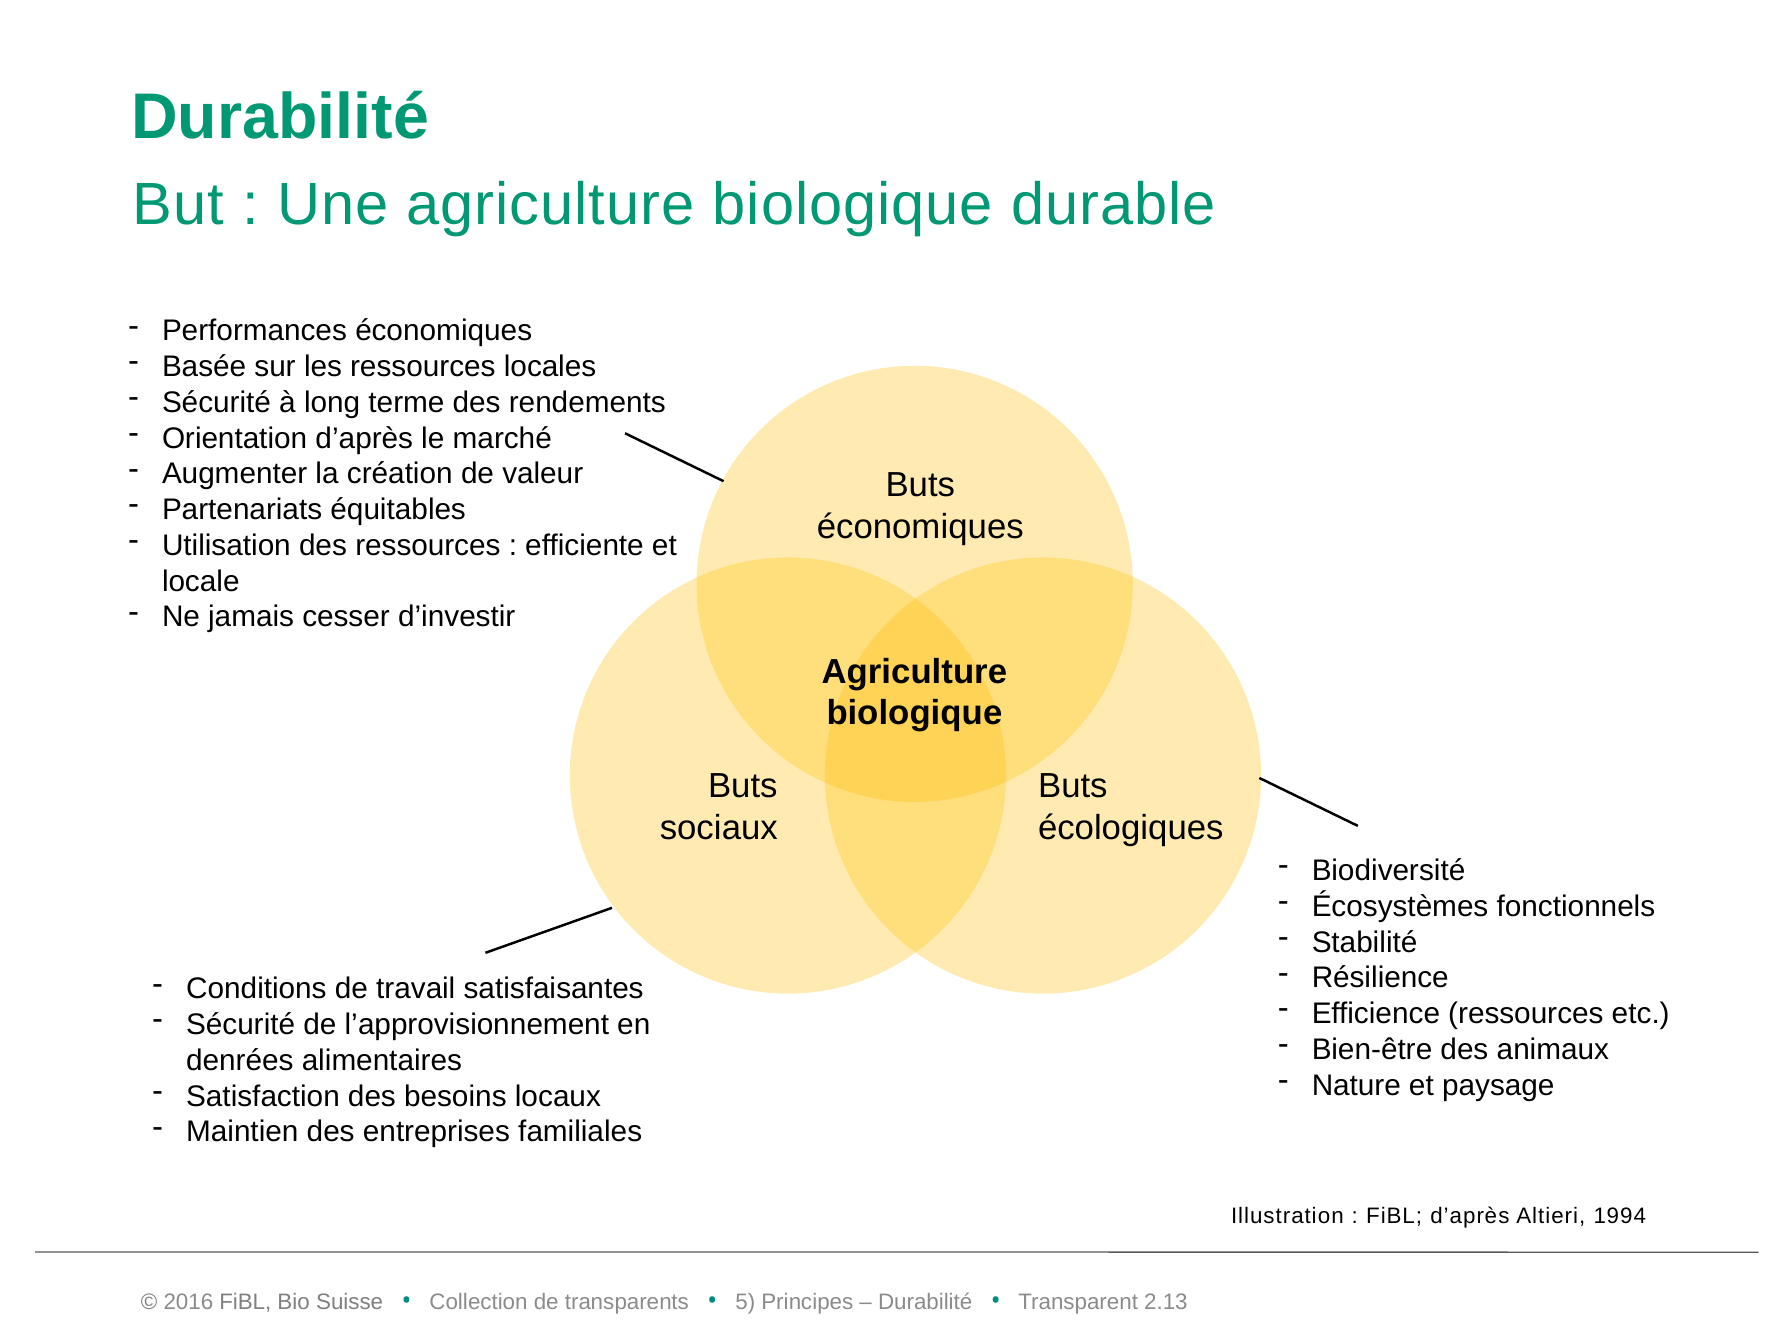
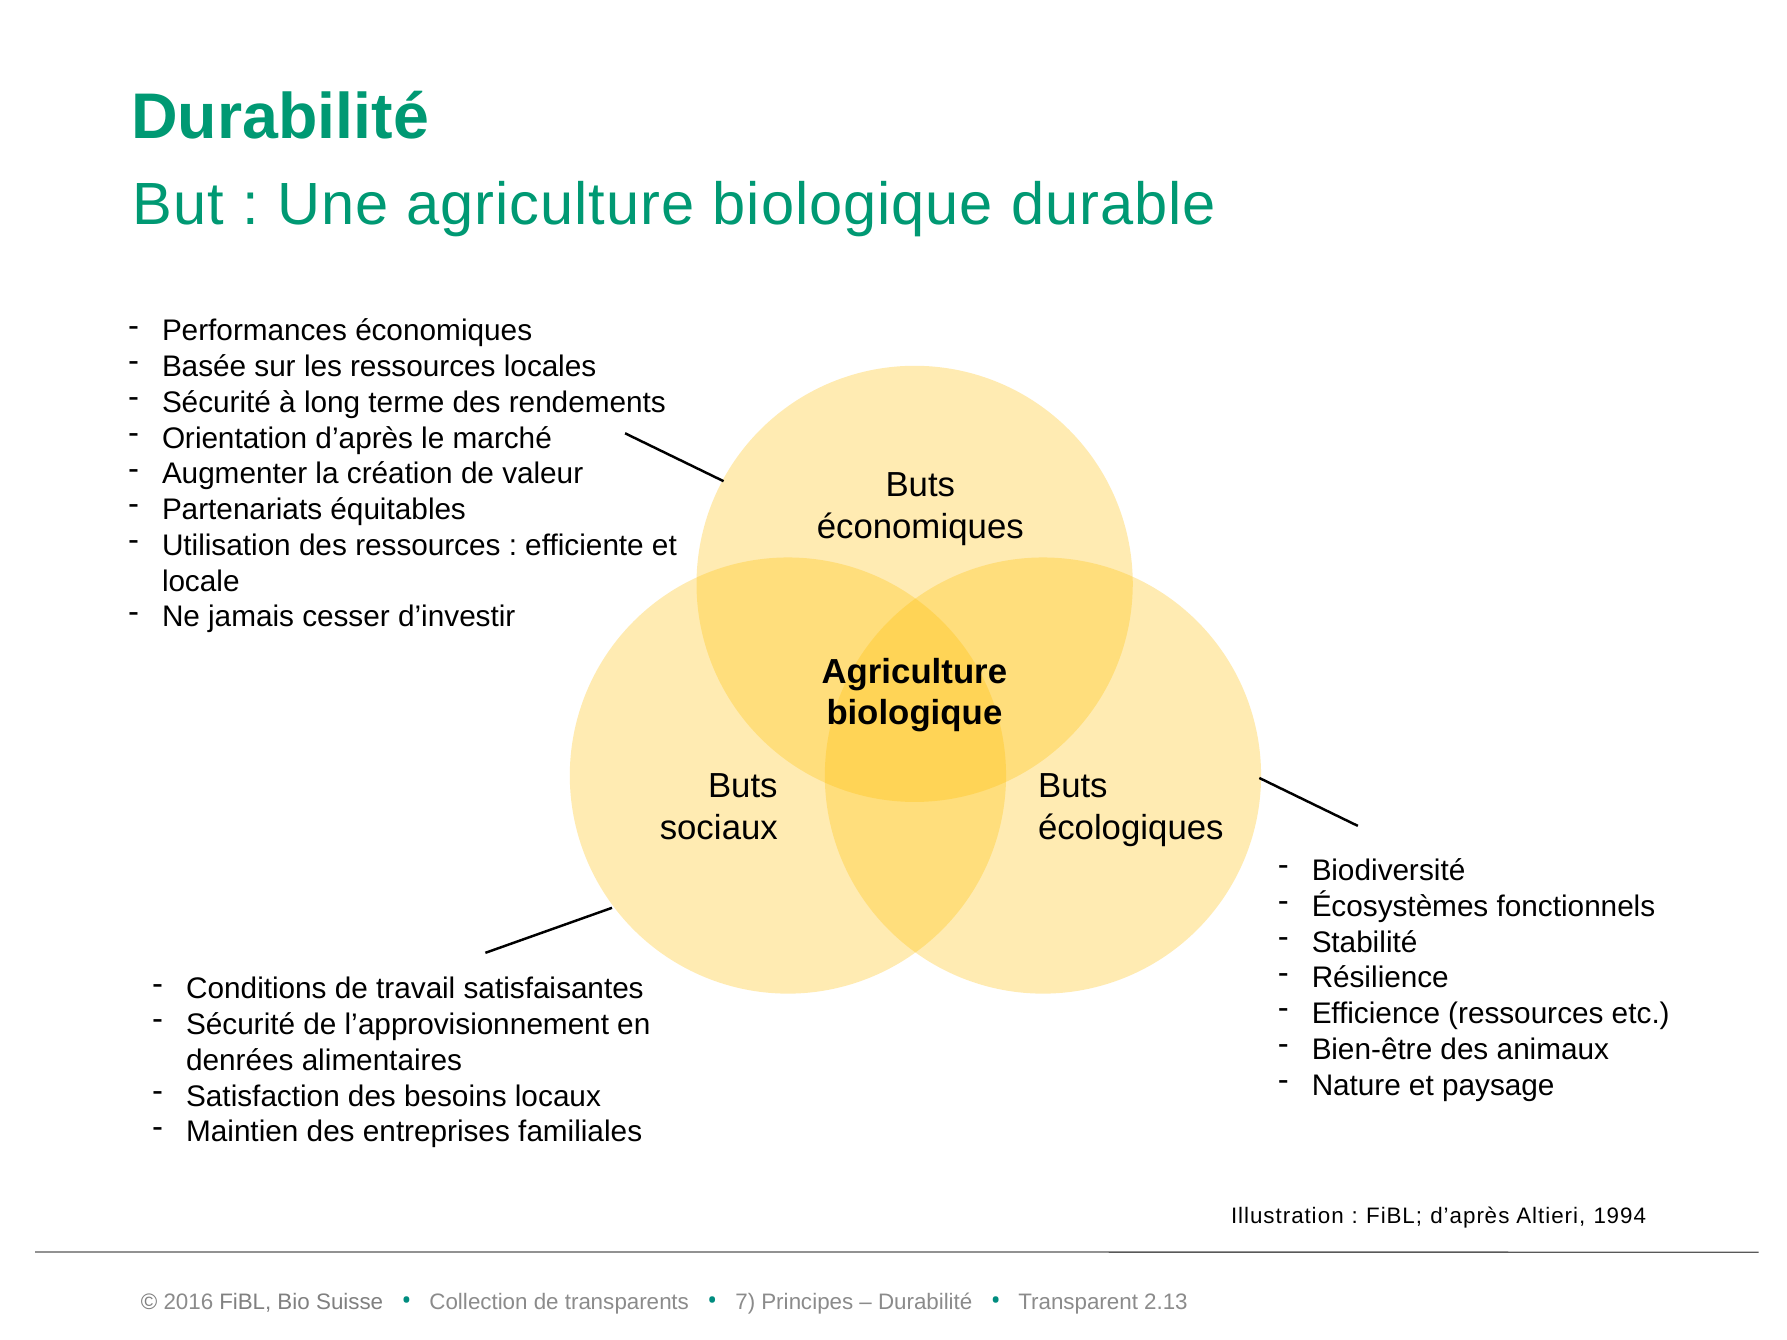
5: 5 -> 7
